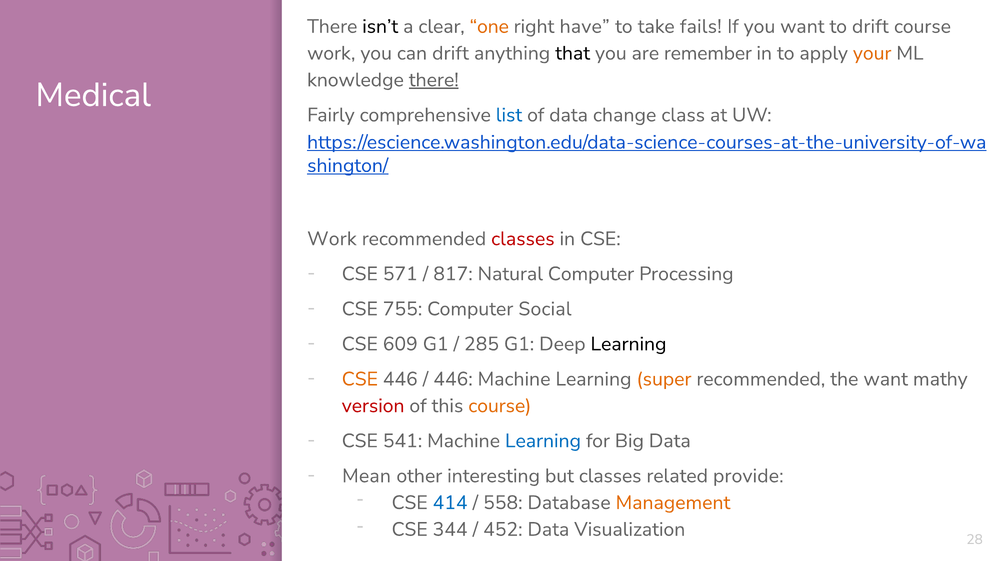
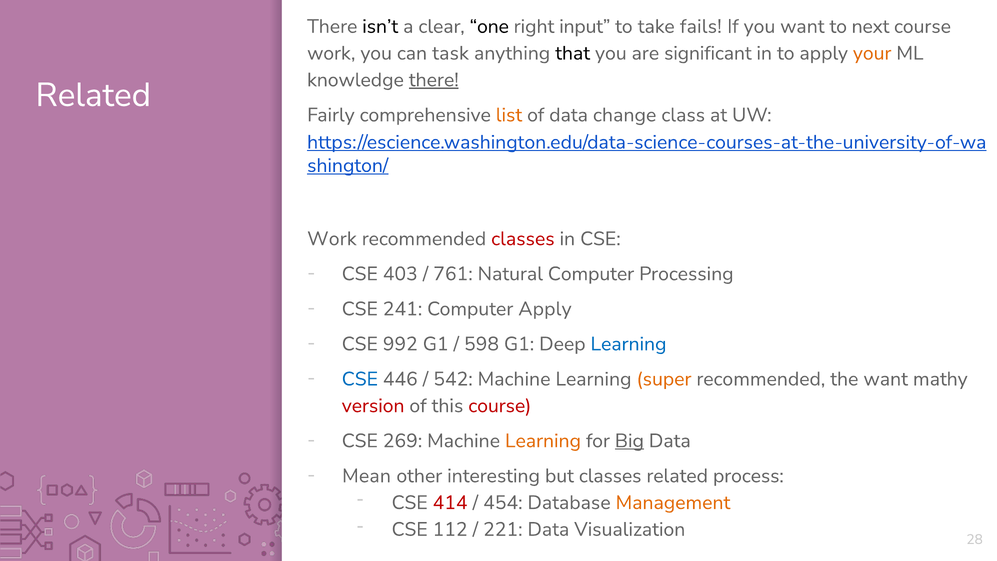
one colour: orange -> black
have: have -> input
to drift: drift -> next
can drift: drift -> task
remember: remember -> significant
Medical at (93, 95): Medical -> Related
list colour: blue -> orange
571: 571 -> 403
817: 817 -> 761
755: 755 -> 241
Computer Social: Social -> Apply
609: 609 -> 992
285: 285 -> 598
Learning at (628, 344) colour: black -> blue
CSE at (360, 379) colour: orange -> blue
446 at (453, 379): 446 -> 542
course at (500, 406) colour: orange -> red
541: 541 -> 269
Learning at (543, 441) colour: blue -> orange
Big underline: none -> present
provide: provide -> process
414 colour: blue -> red
558: 558 -> 454
344: 344 -> 112
452: 452 -> 221
